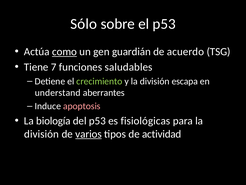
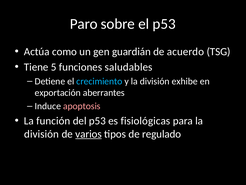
Sólo: Sólo -> Paro
como underline: present -> none
7: 7 -> 5
crecimiento colour: light green -> light blue
escapa: escapa -> exhibe
understand: understand -> exportación
biología: biología -> función
actividad: actividad -> regulado
